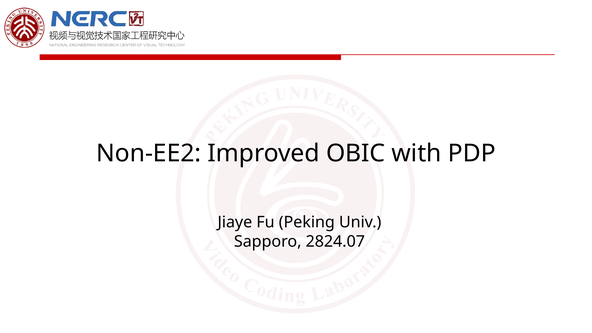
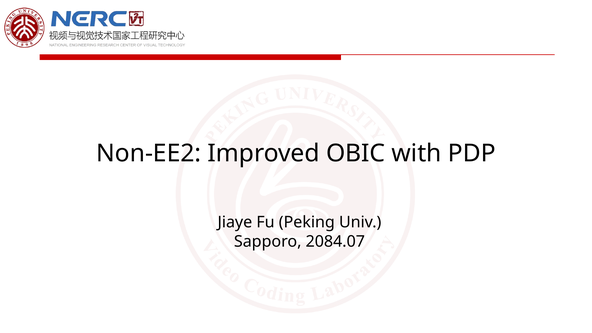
2824.07: 2824.07 -> 2084.07
